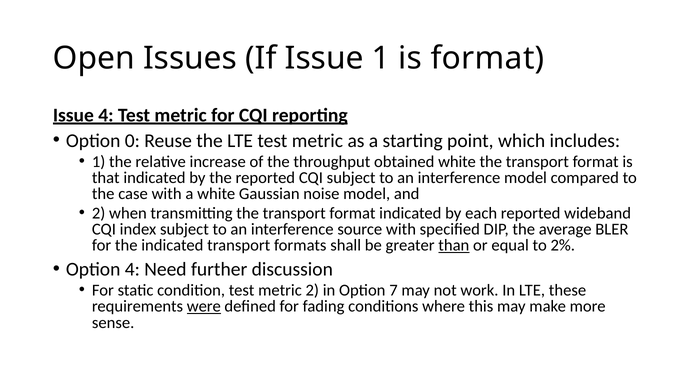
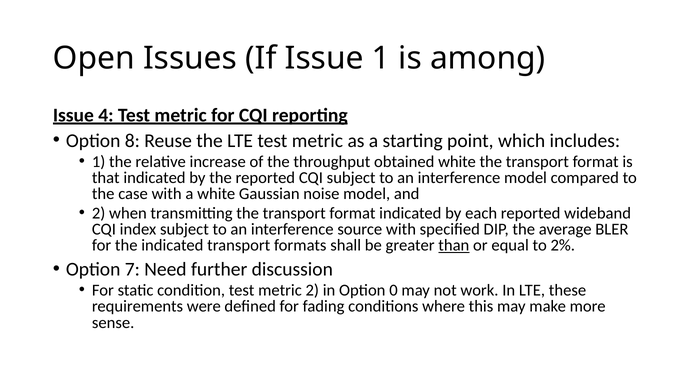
is format: format -> among
0: 0 -> 8
Option 4: 4 -> 7
7: 7 -> 0
were underline: present -> none
